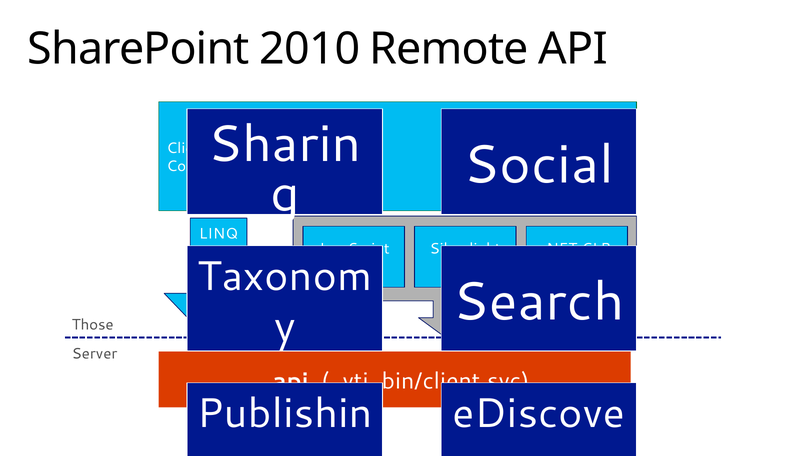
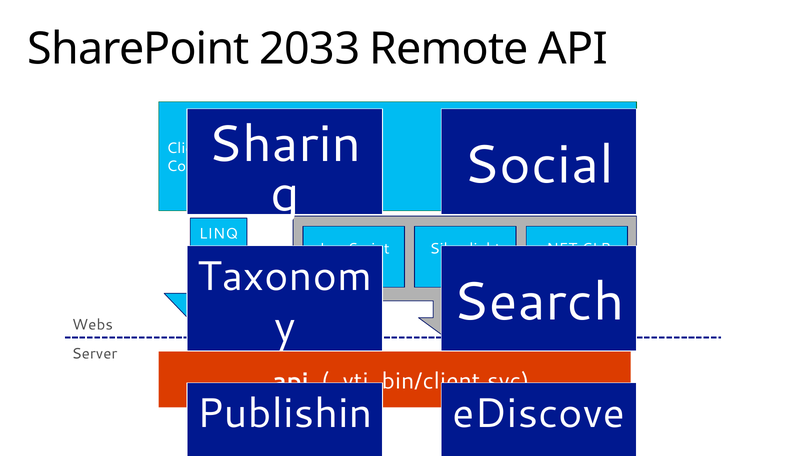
2010: 2010 -> 2033
Those: Those -> Webs
